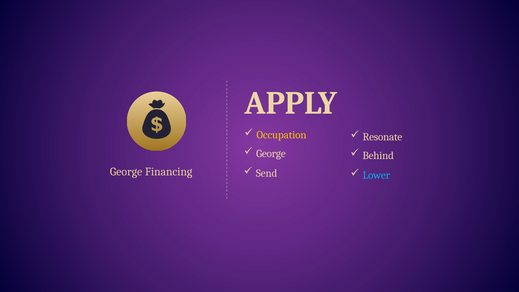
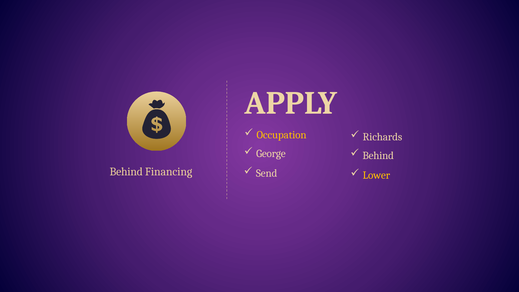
Resonate: Resonate -> Richards
George at (126, 172): George -> Behind
Lower colour: light blue -> yellow
